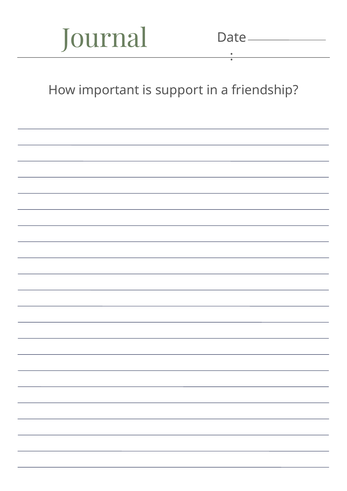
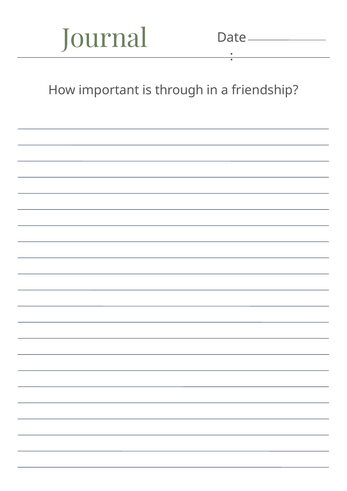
support: support -> through
